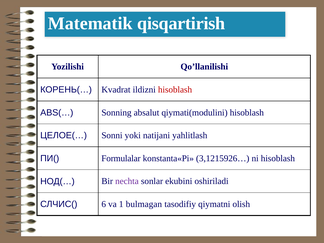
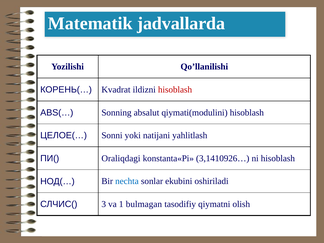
qisqartirish: qisqartirish -> jadvallarda
Formulalar: Formulalar -> Oraliqdagi
3,1215926…: 3,1215926… -> 3,1410926…
nechta colour: purple -> blue
6: 6 -> 3
